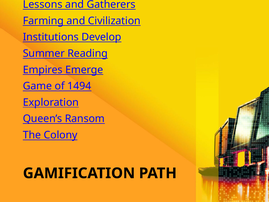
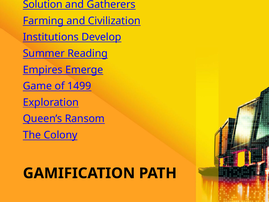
Lessons: Lessons -> Solution
1494: 1494 -> 1499
